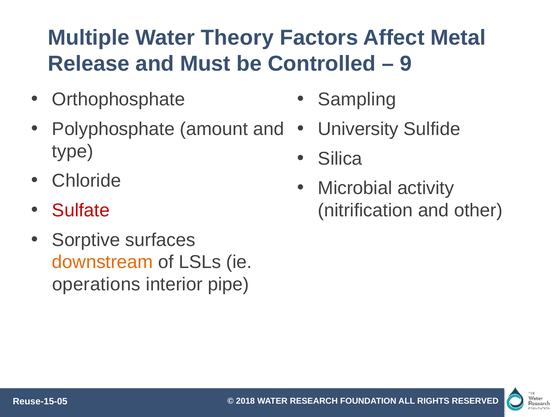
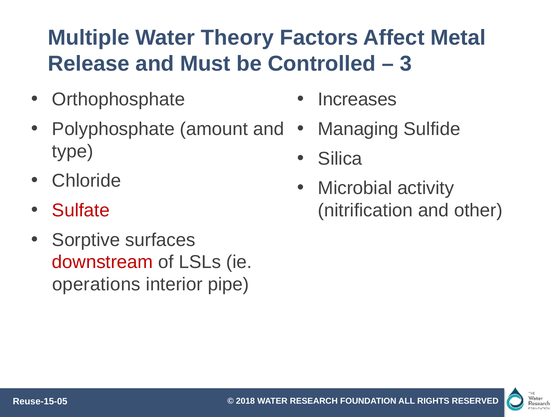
9: 9 -> 3
Sampling: Sampling -> Increases
University: University -> Managing
downstream colour: orange -> red
